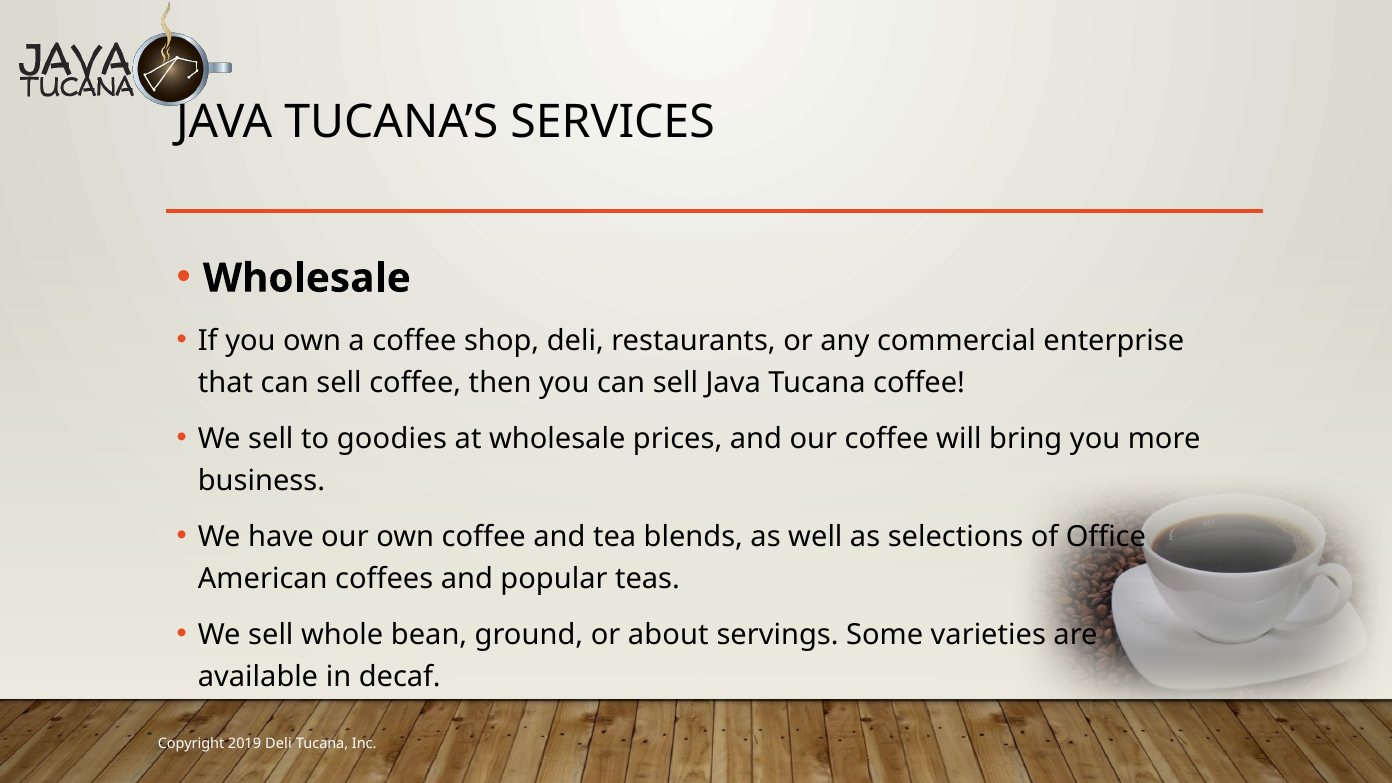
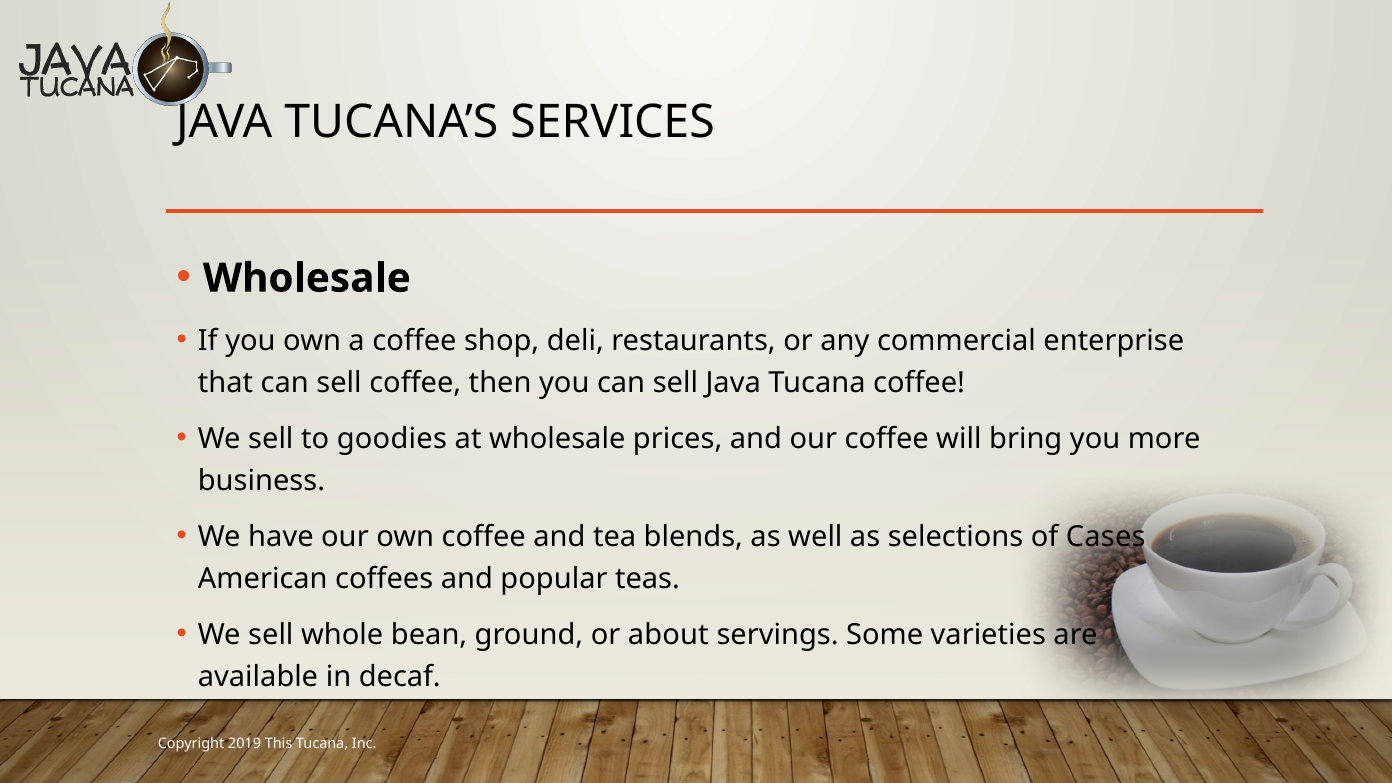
Office: Office -> Cases
2019 Deli: Deli -> This
